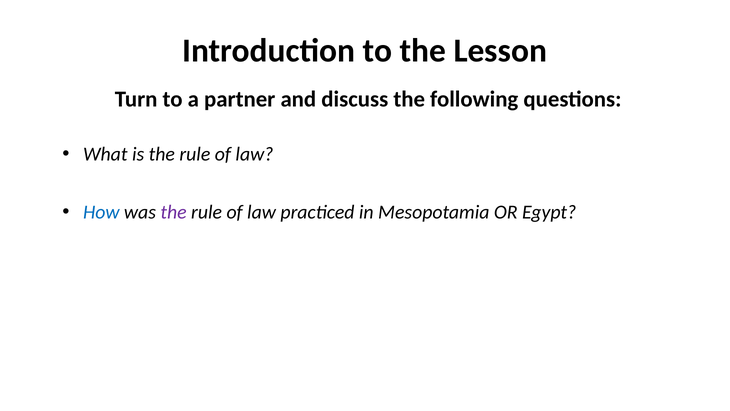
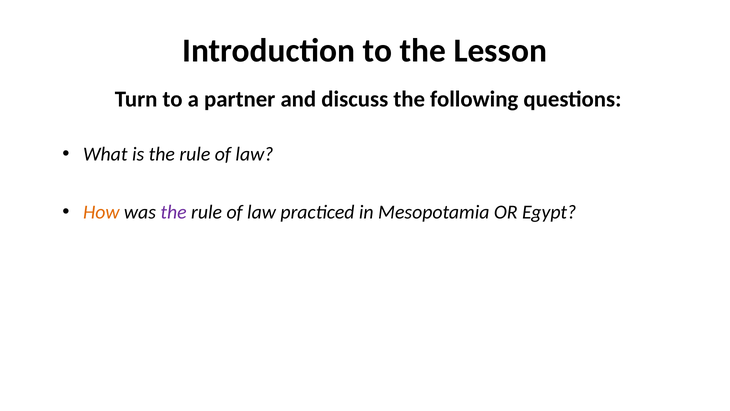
How colour: blue -> orange
